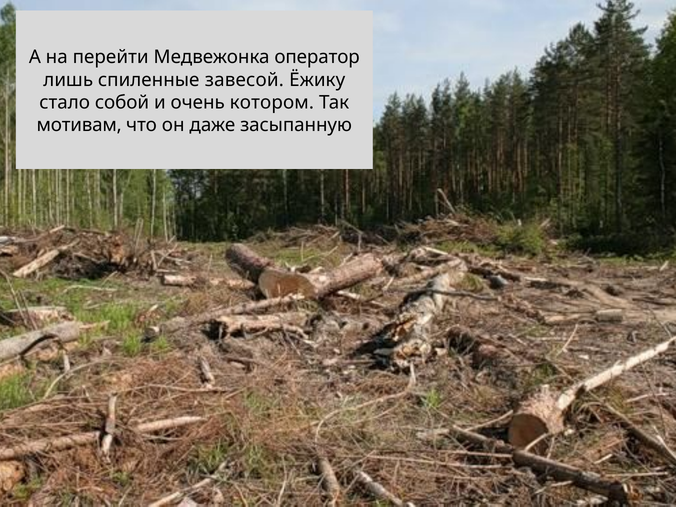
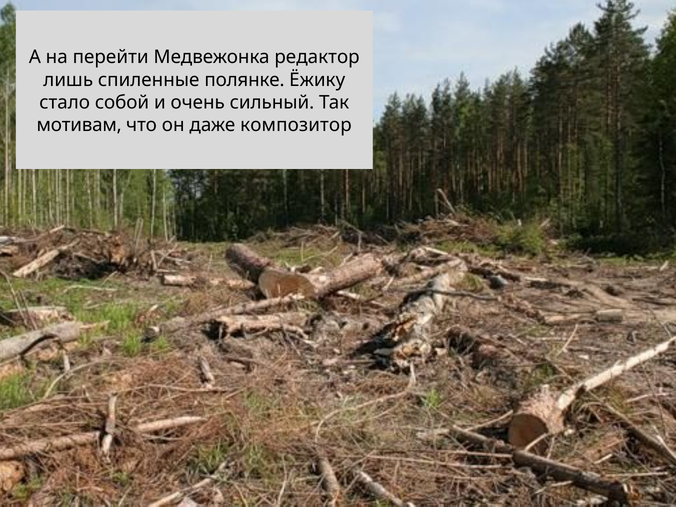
оператор: оператор -> редактор
завесой: завесой -> полянке
котором: котором -> сильный
засыпанную: засыпанную -> композитор
